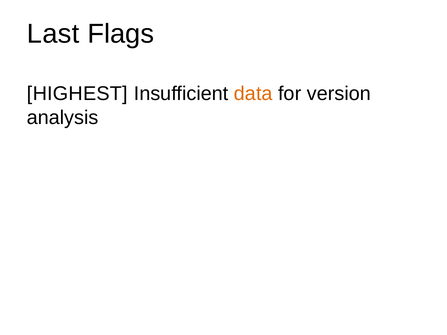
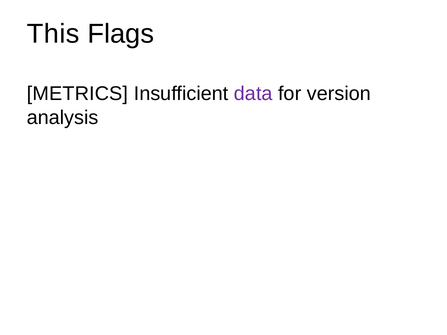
Last: Last -> This
HIGHEST: HIGHEST -> METRICS
data colour: orange -> purple
